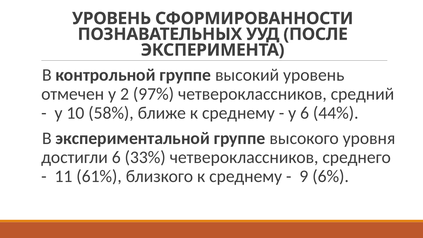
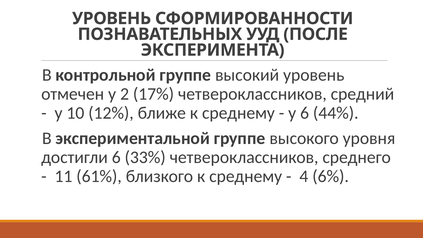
97%: 97% -> 17%
58%: 58% -> 12%
9: 9 -> 4
